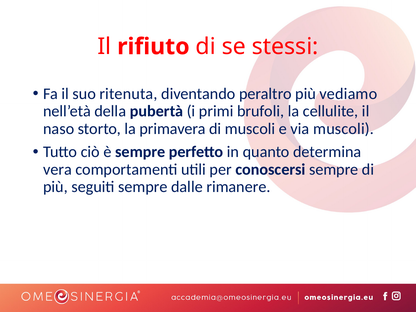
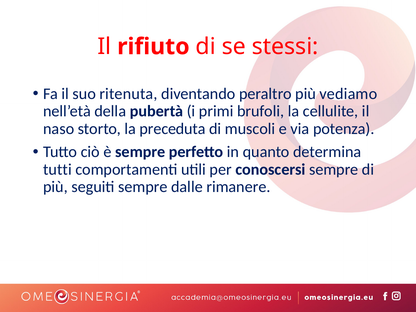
primavera: primavera -> preceduta
via muscoli: muscoli -> potenza
vera: vera -> tutti
